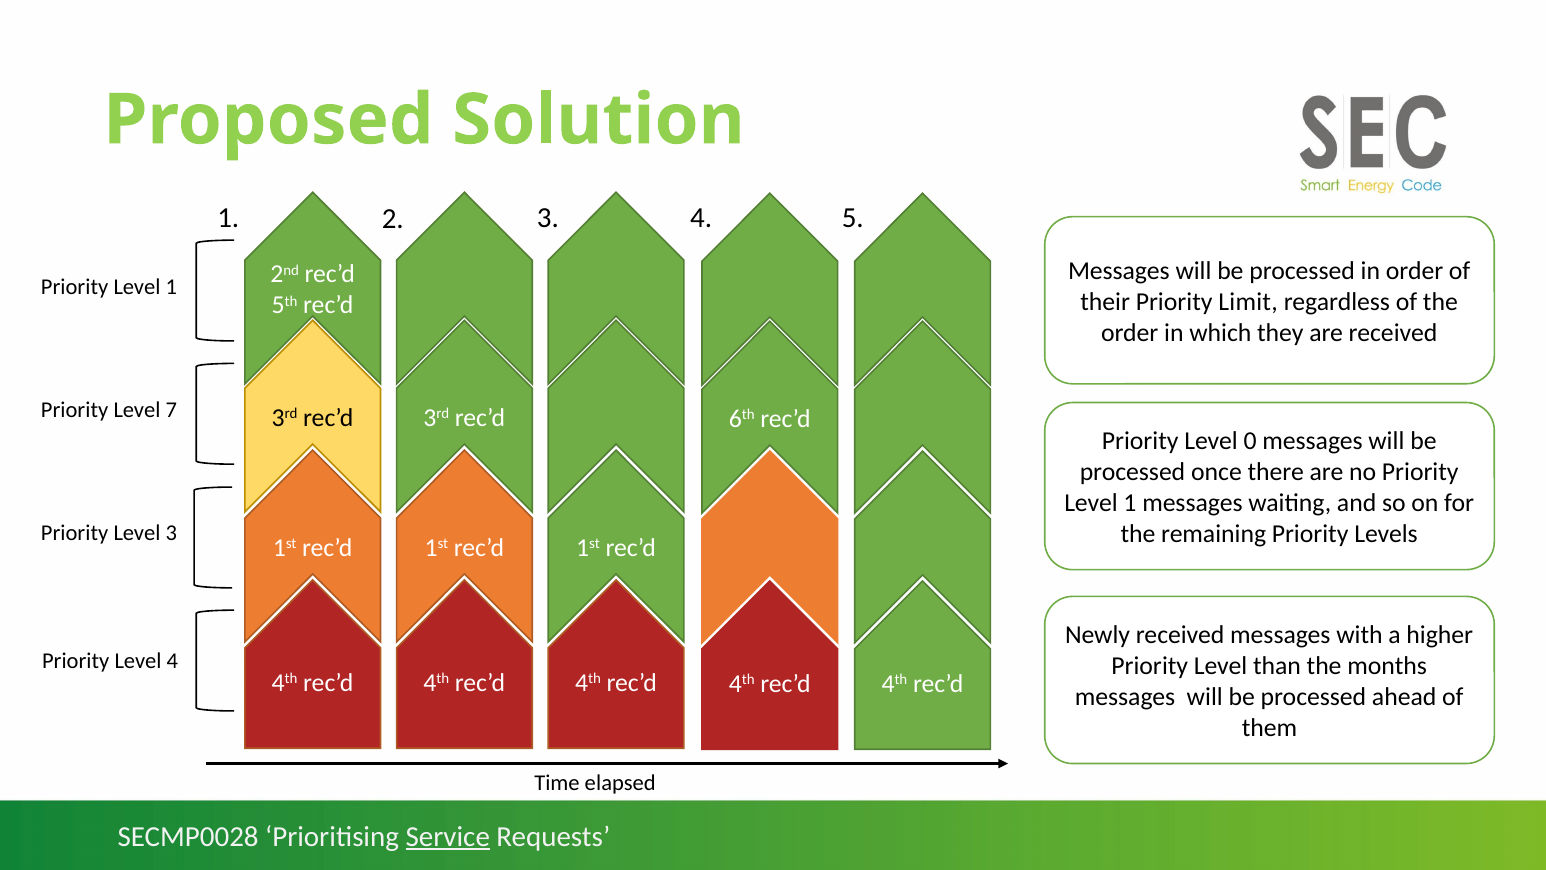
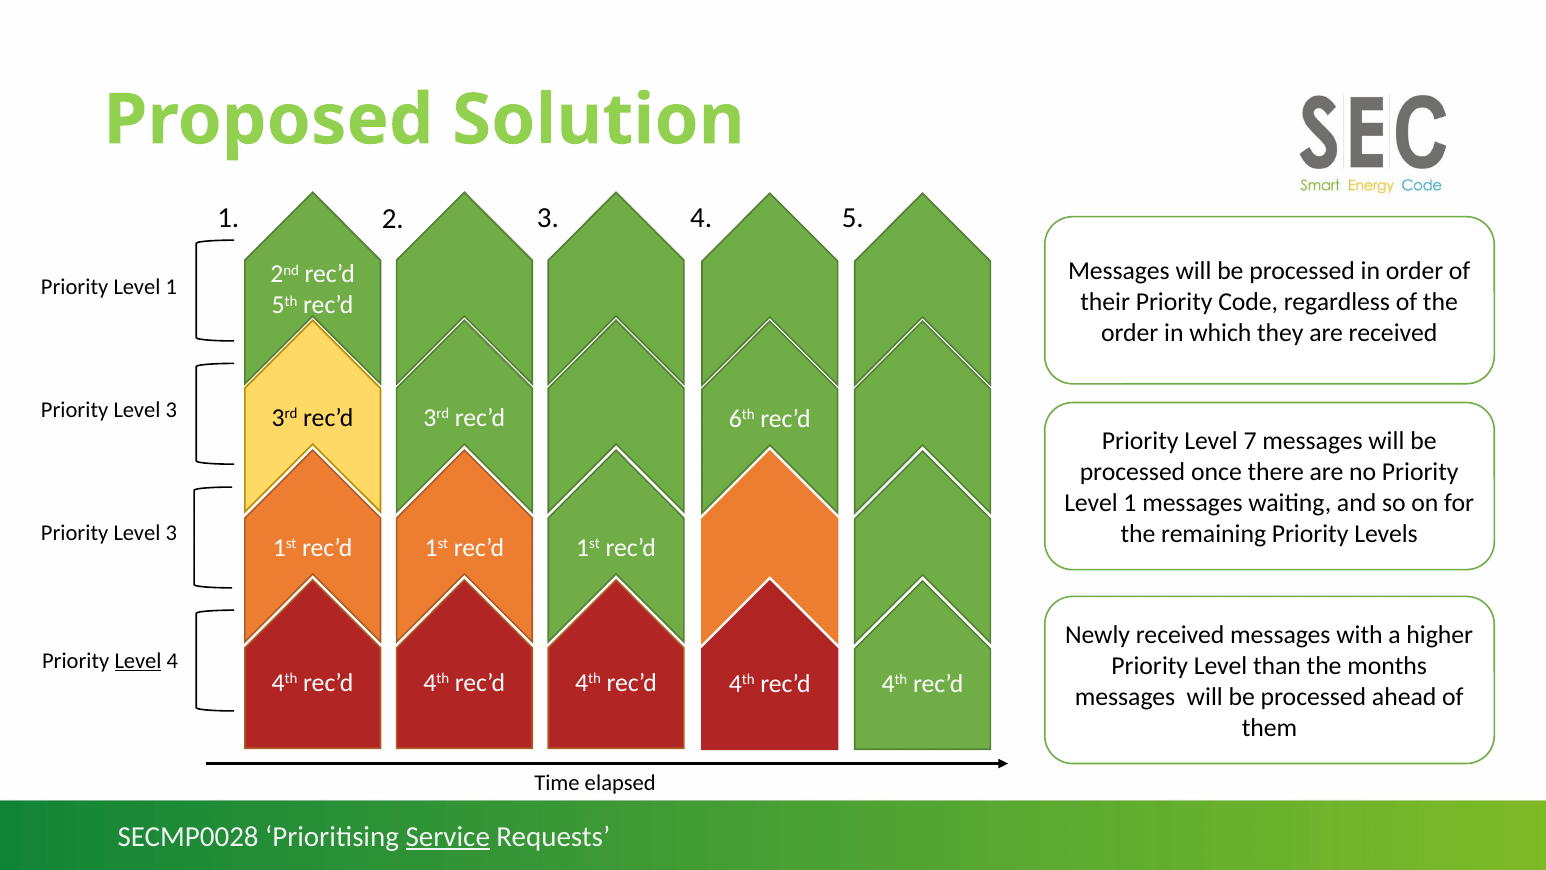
Limit: Limit -> Code
7 at (171, 410): 7 -> 3
0: 0 -> 7
Level at (138, 661) underline: none -> present
